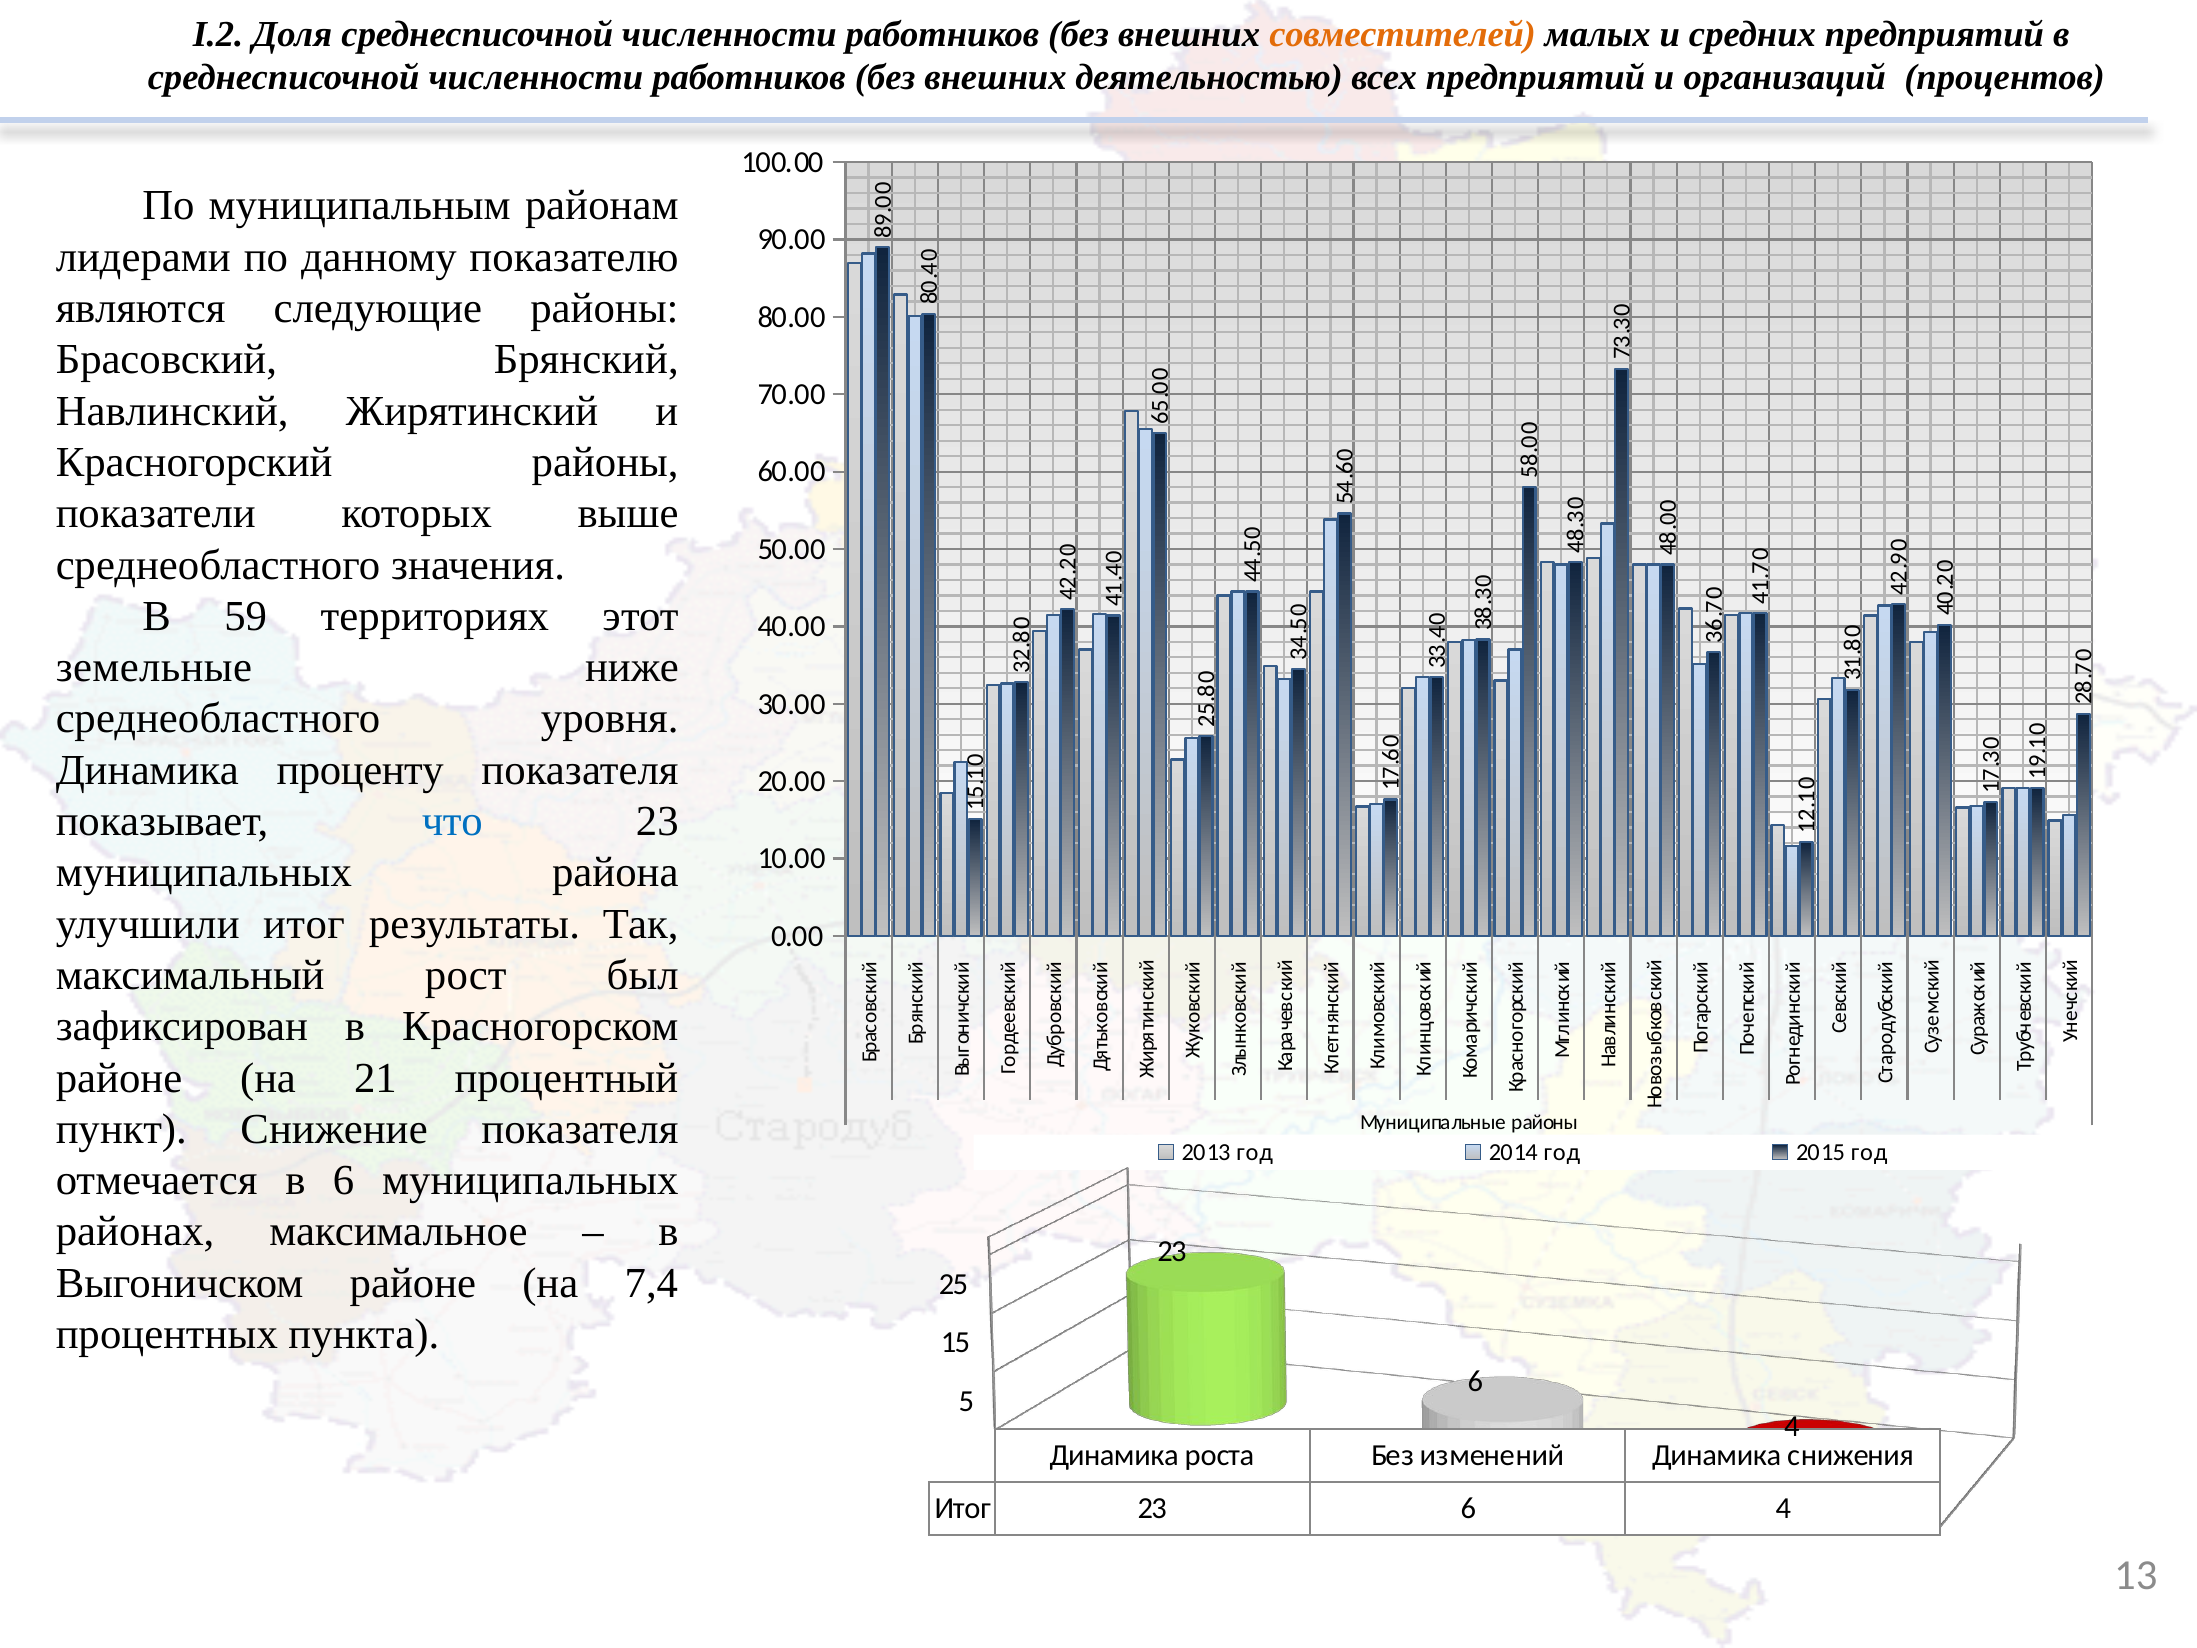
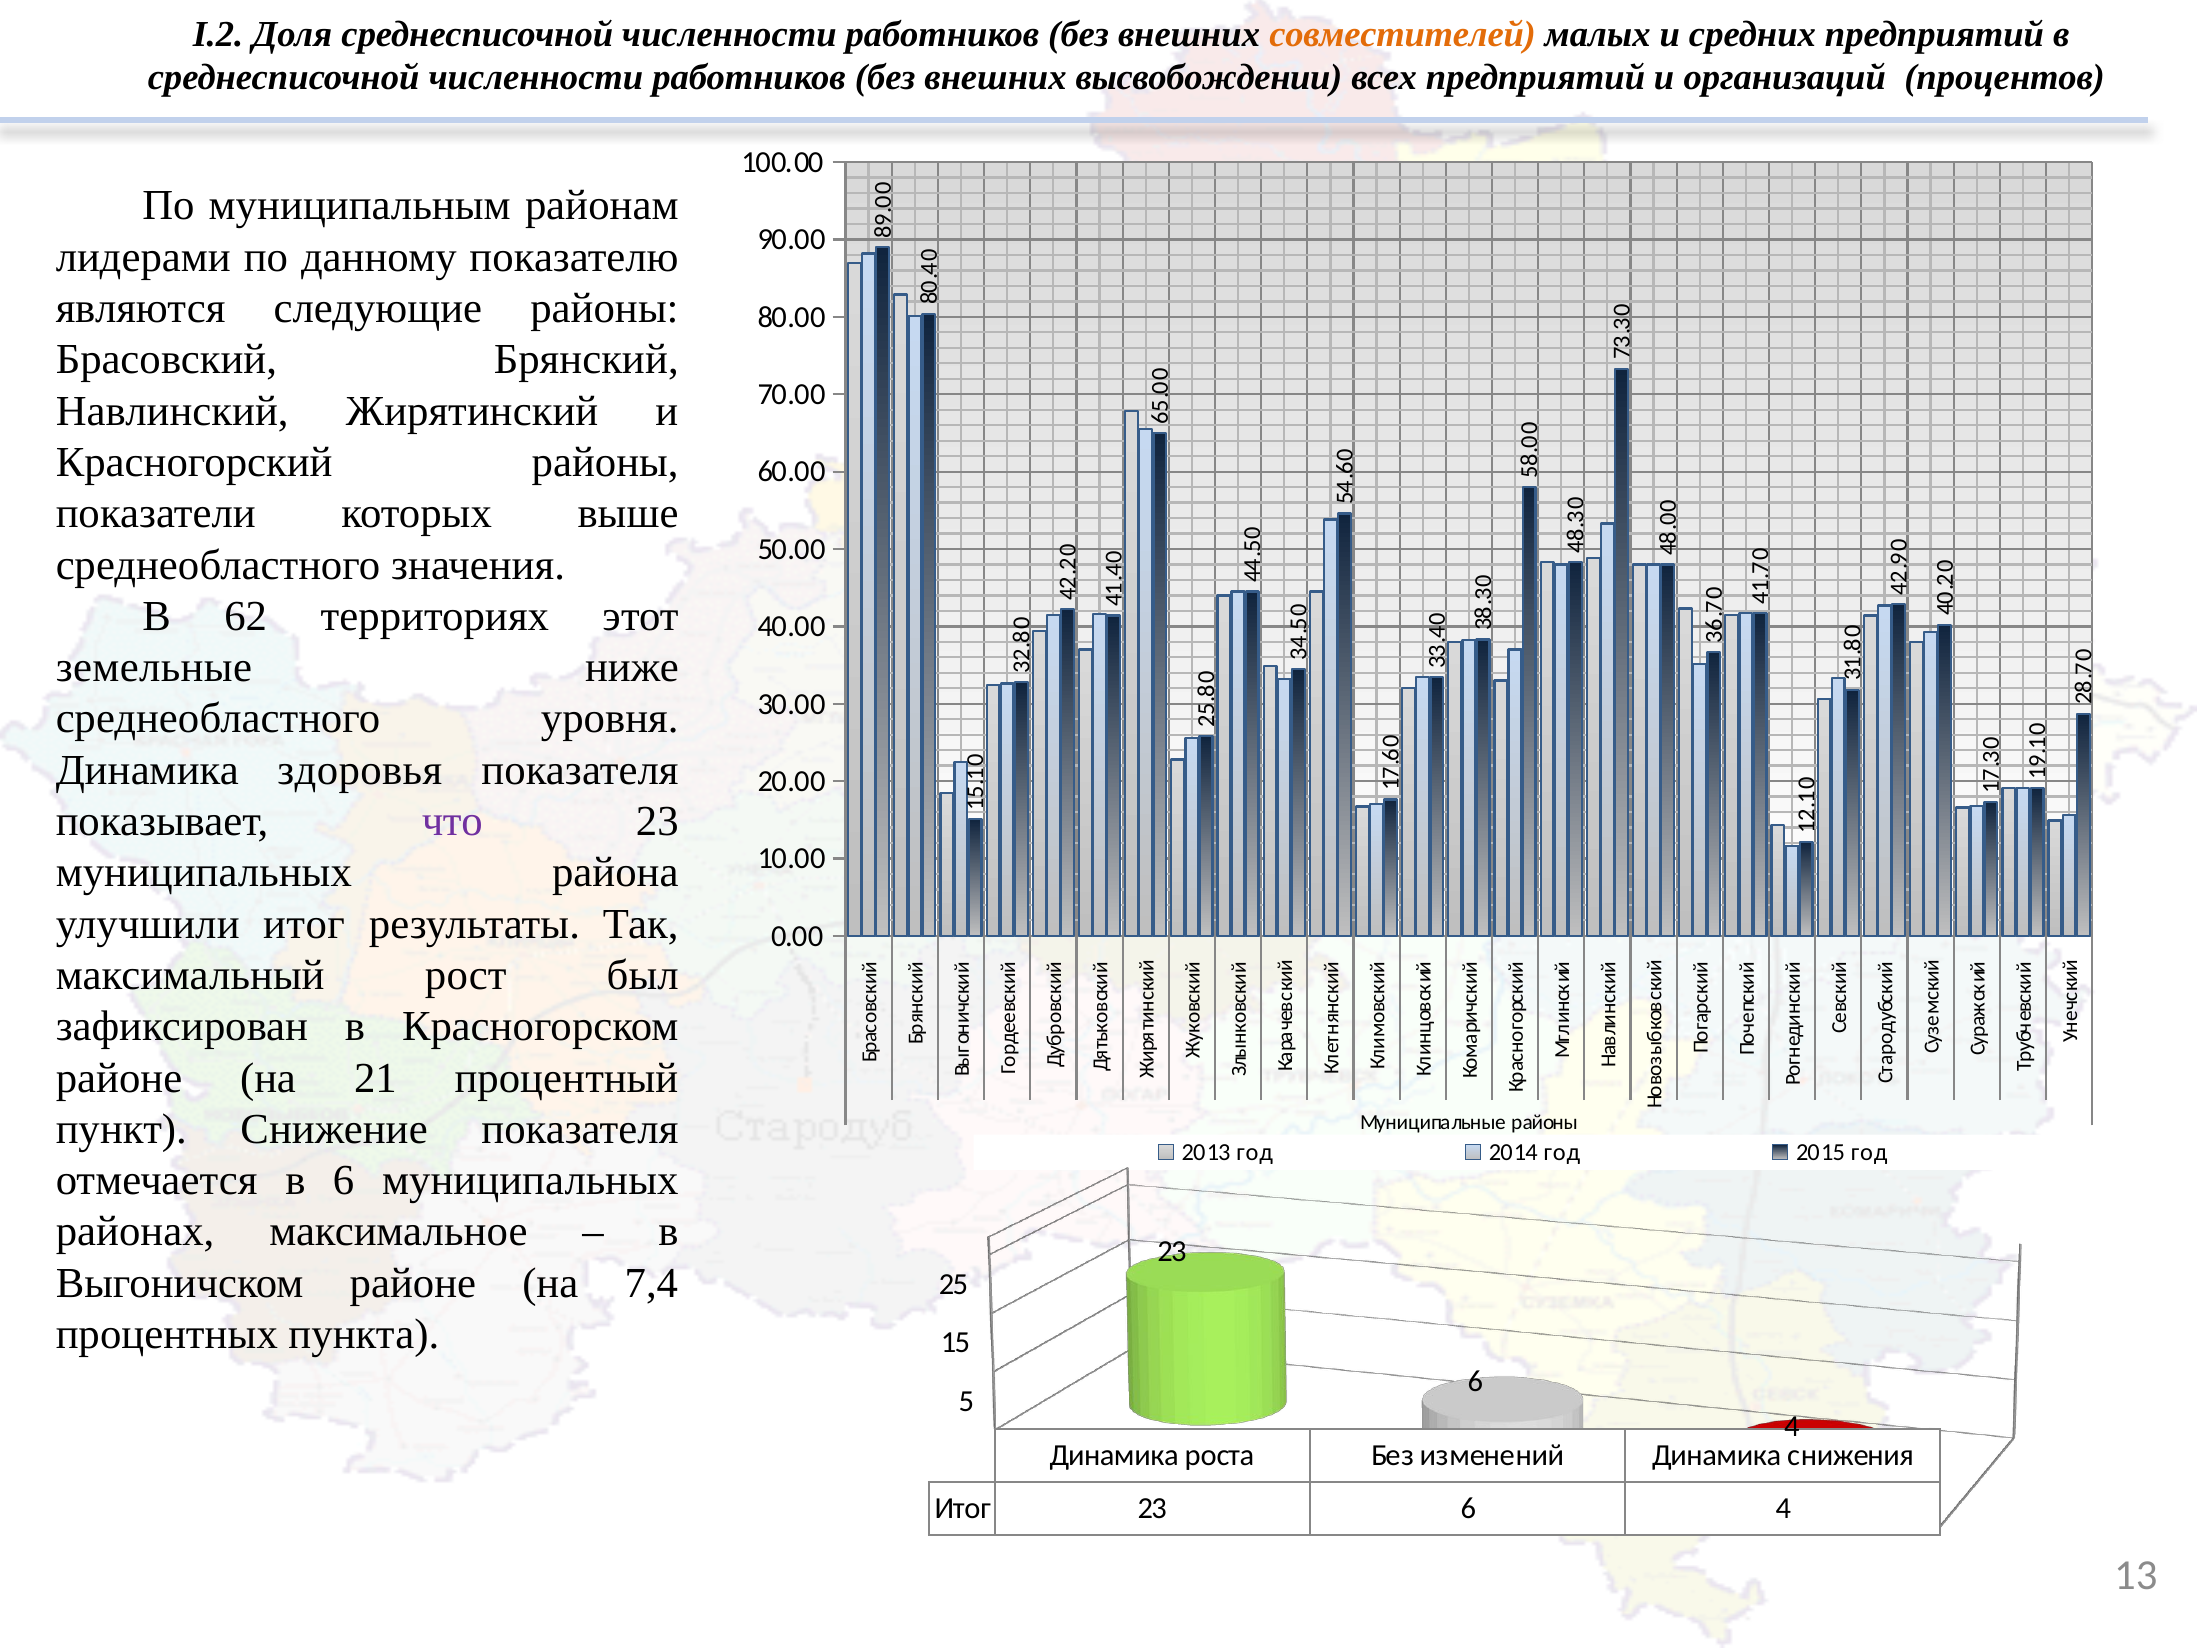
деятельностью: деятельностью -> высвобождении
59: 59 -> 62
проценту: проценту -> здоровья
что colour: blue -> purple
